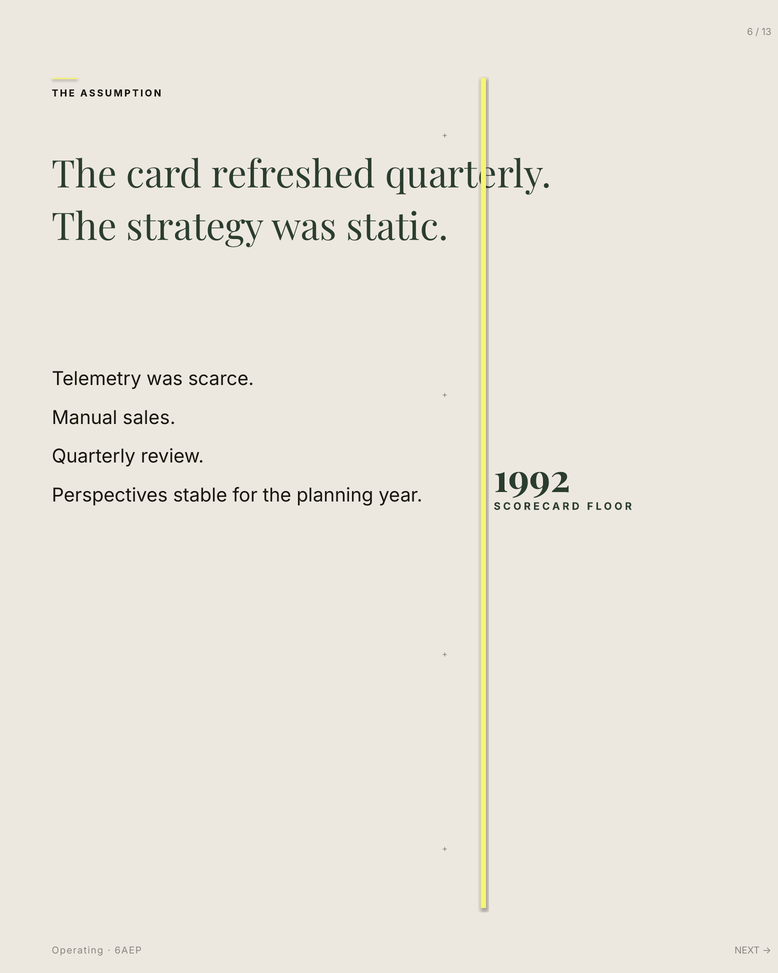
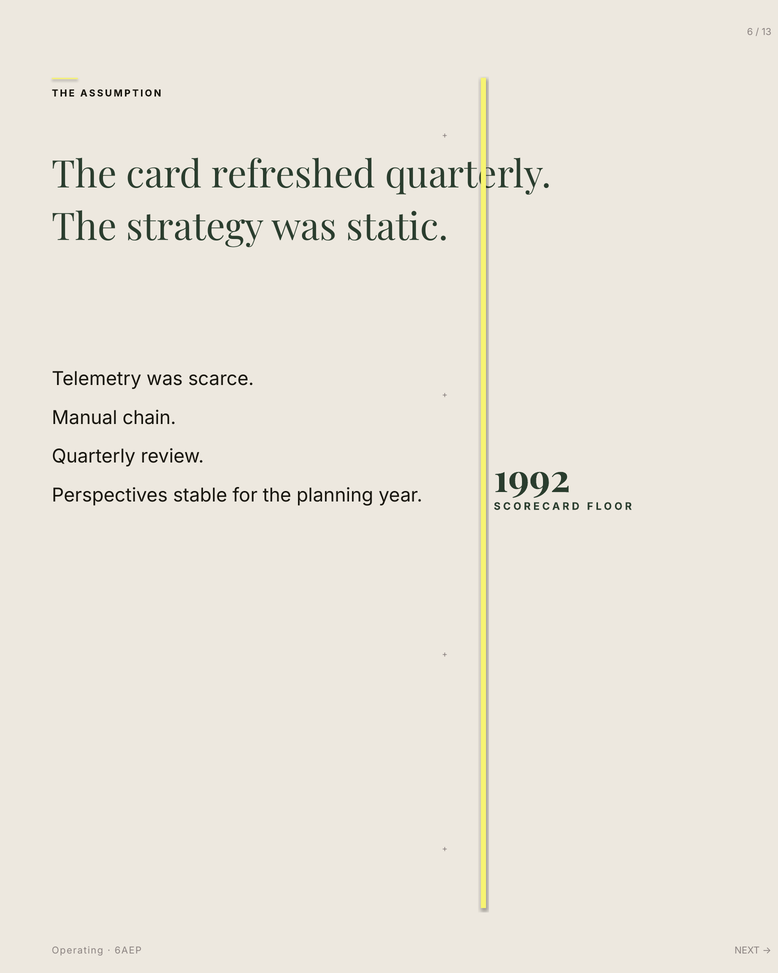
sales: sales -> chain
